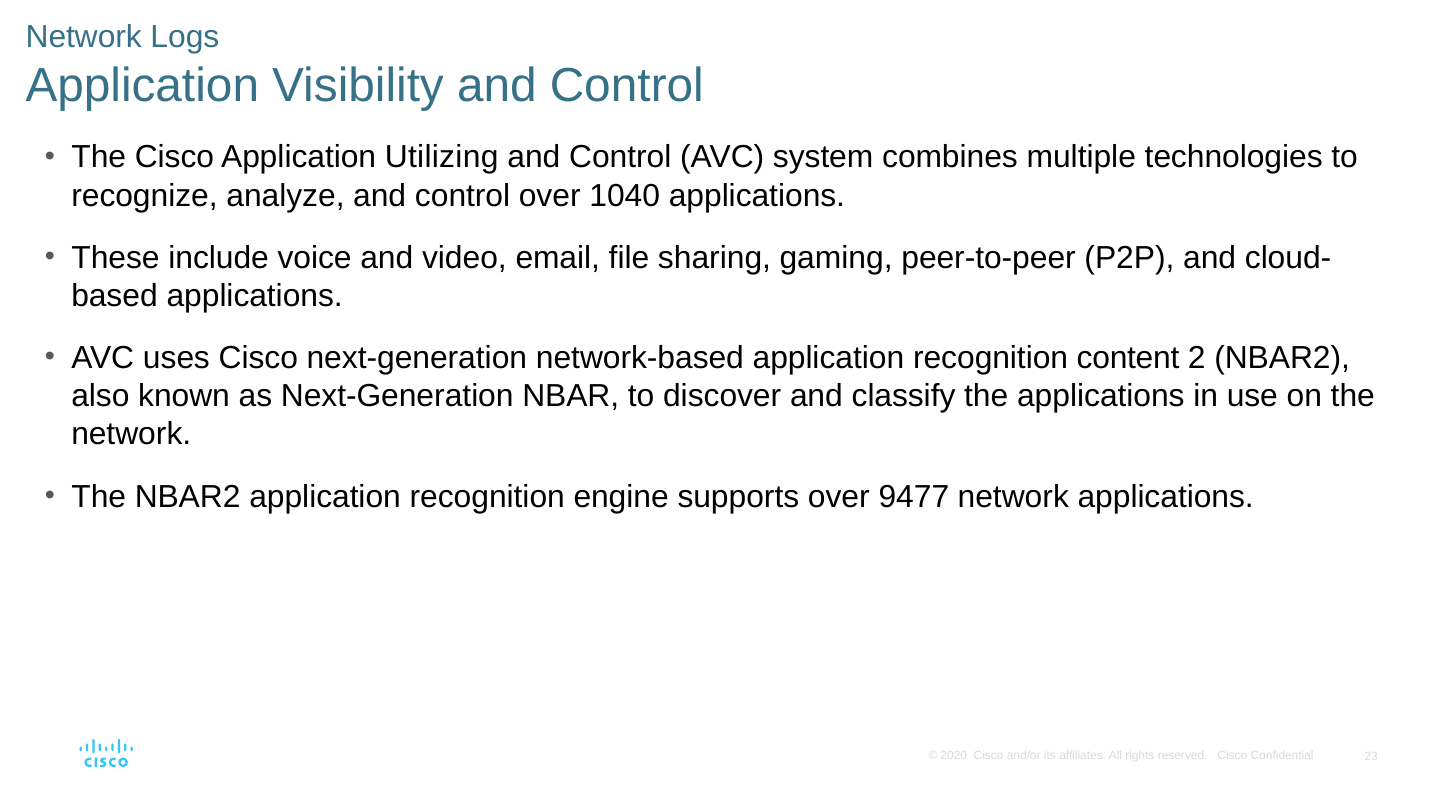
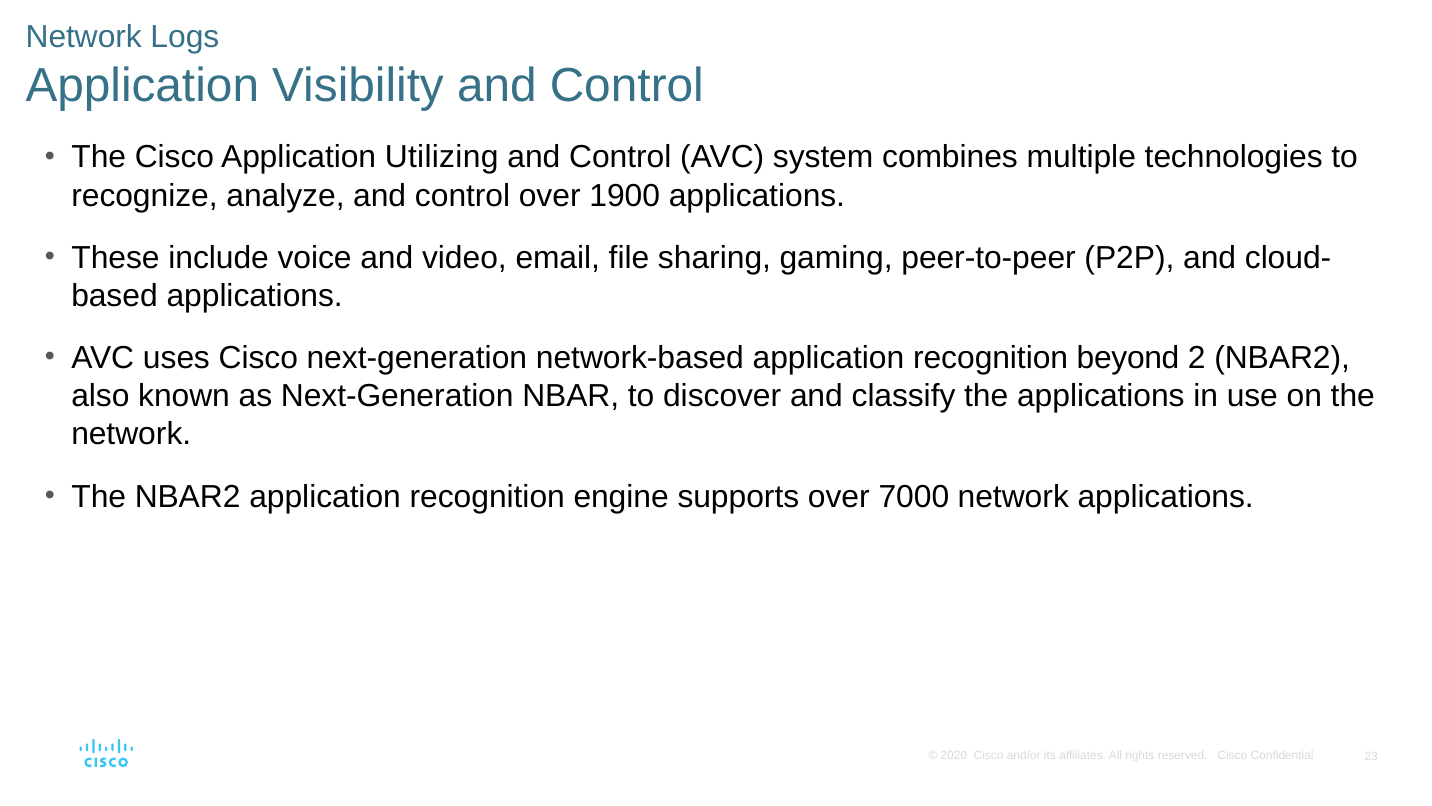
1040: 1040 -> 1900
content: content -> beyond
9477: 9477 -> 7000
